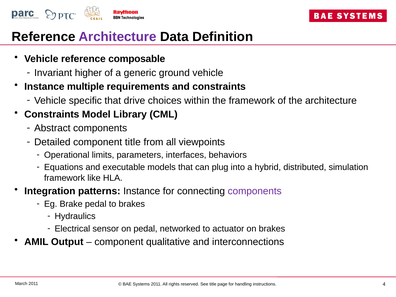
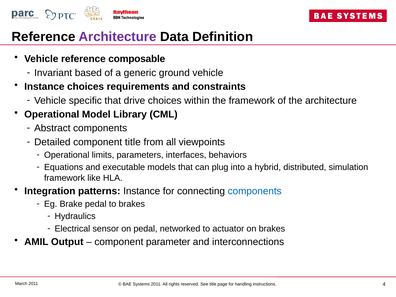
higher: higher -> based
Instance multiple: multiple -> choices
Constraints at (52, 114): Constraints -> Operational
components at (255, 191) colour: purple -> blue
qualitative: qualitative -> parameter
